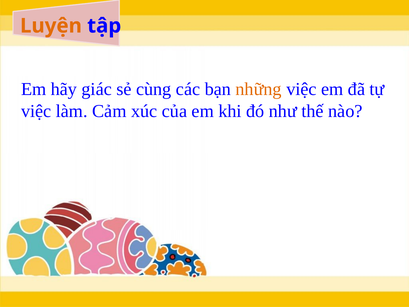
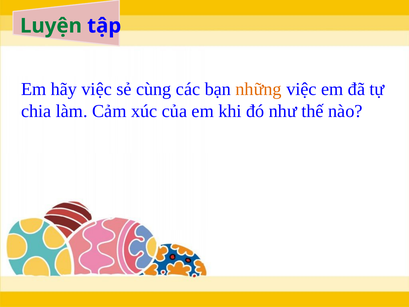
Luyện colour: orange -> green
hãy giác: giác -> việc
việc at (36, 111): việc -> chia
